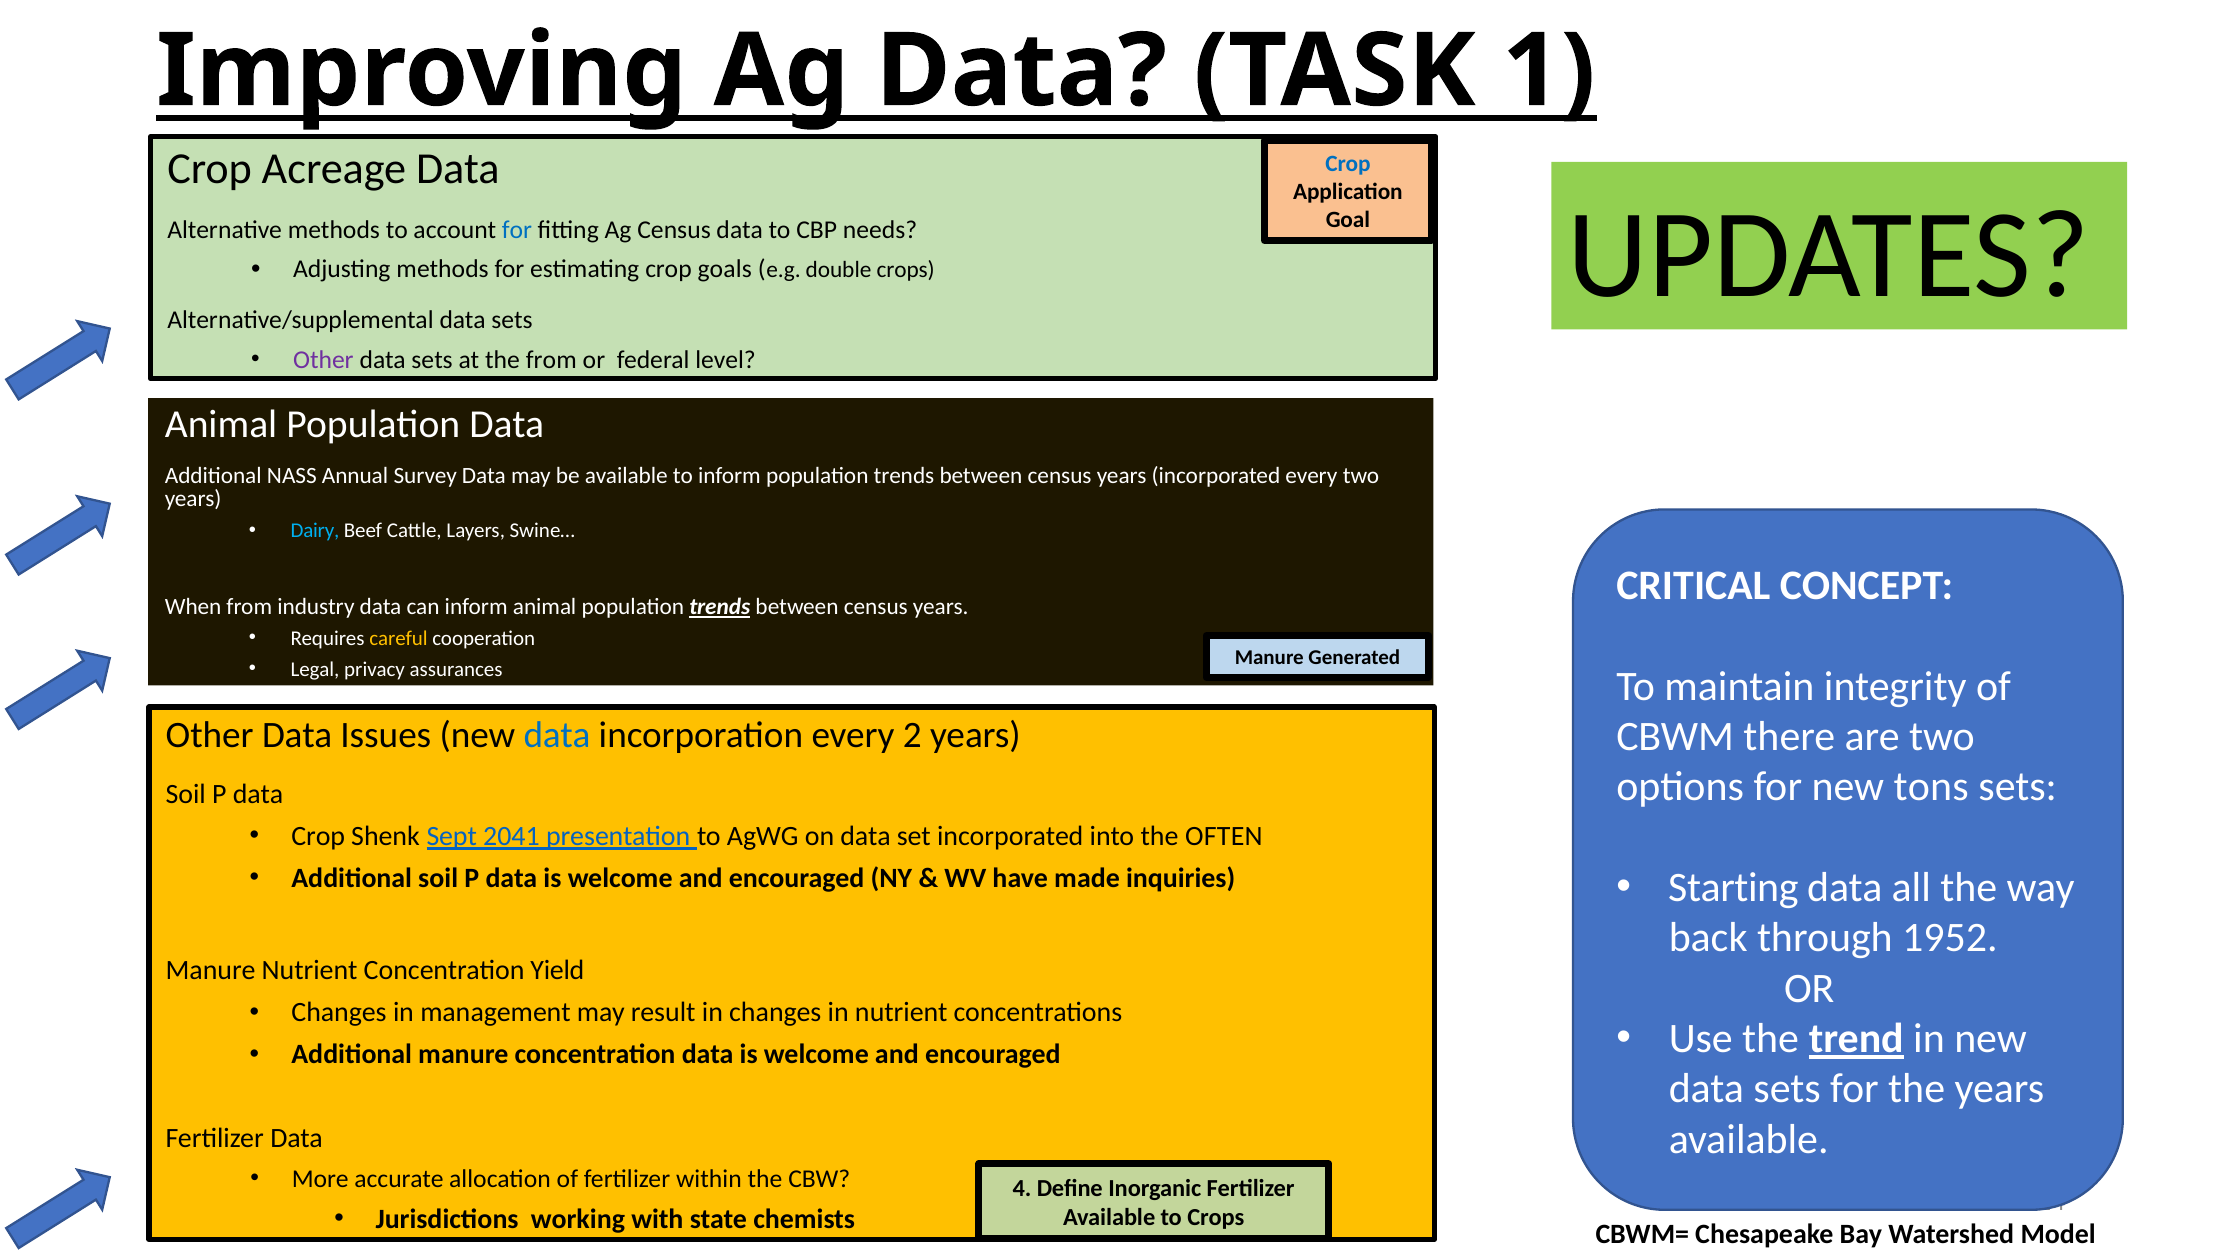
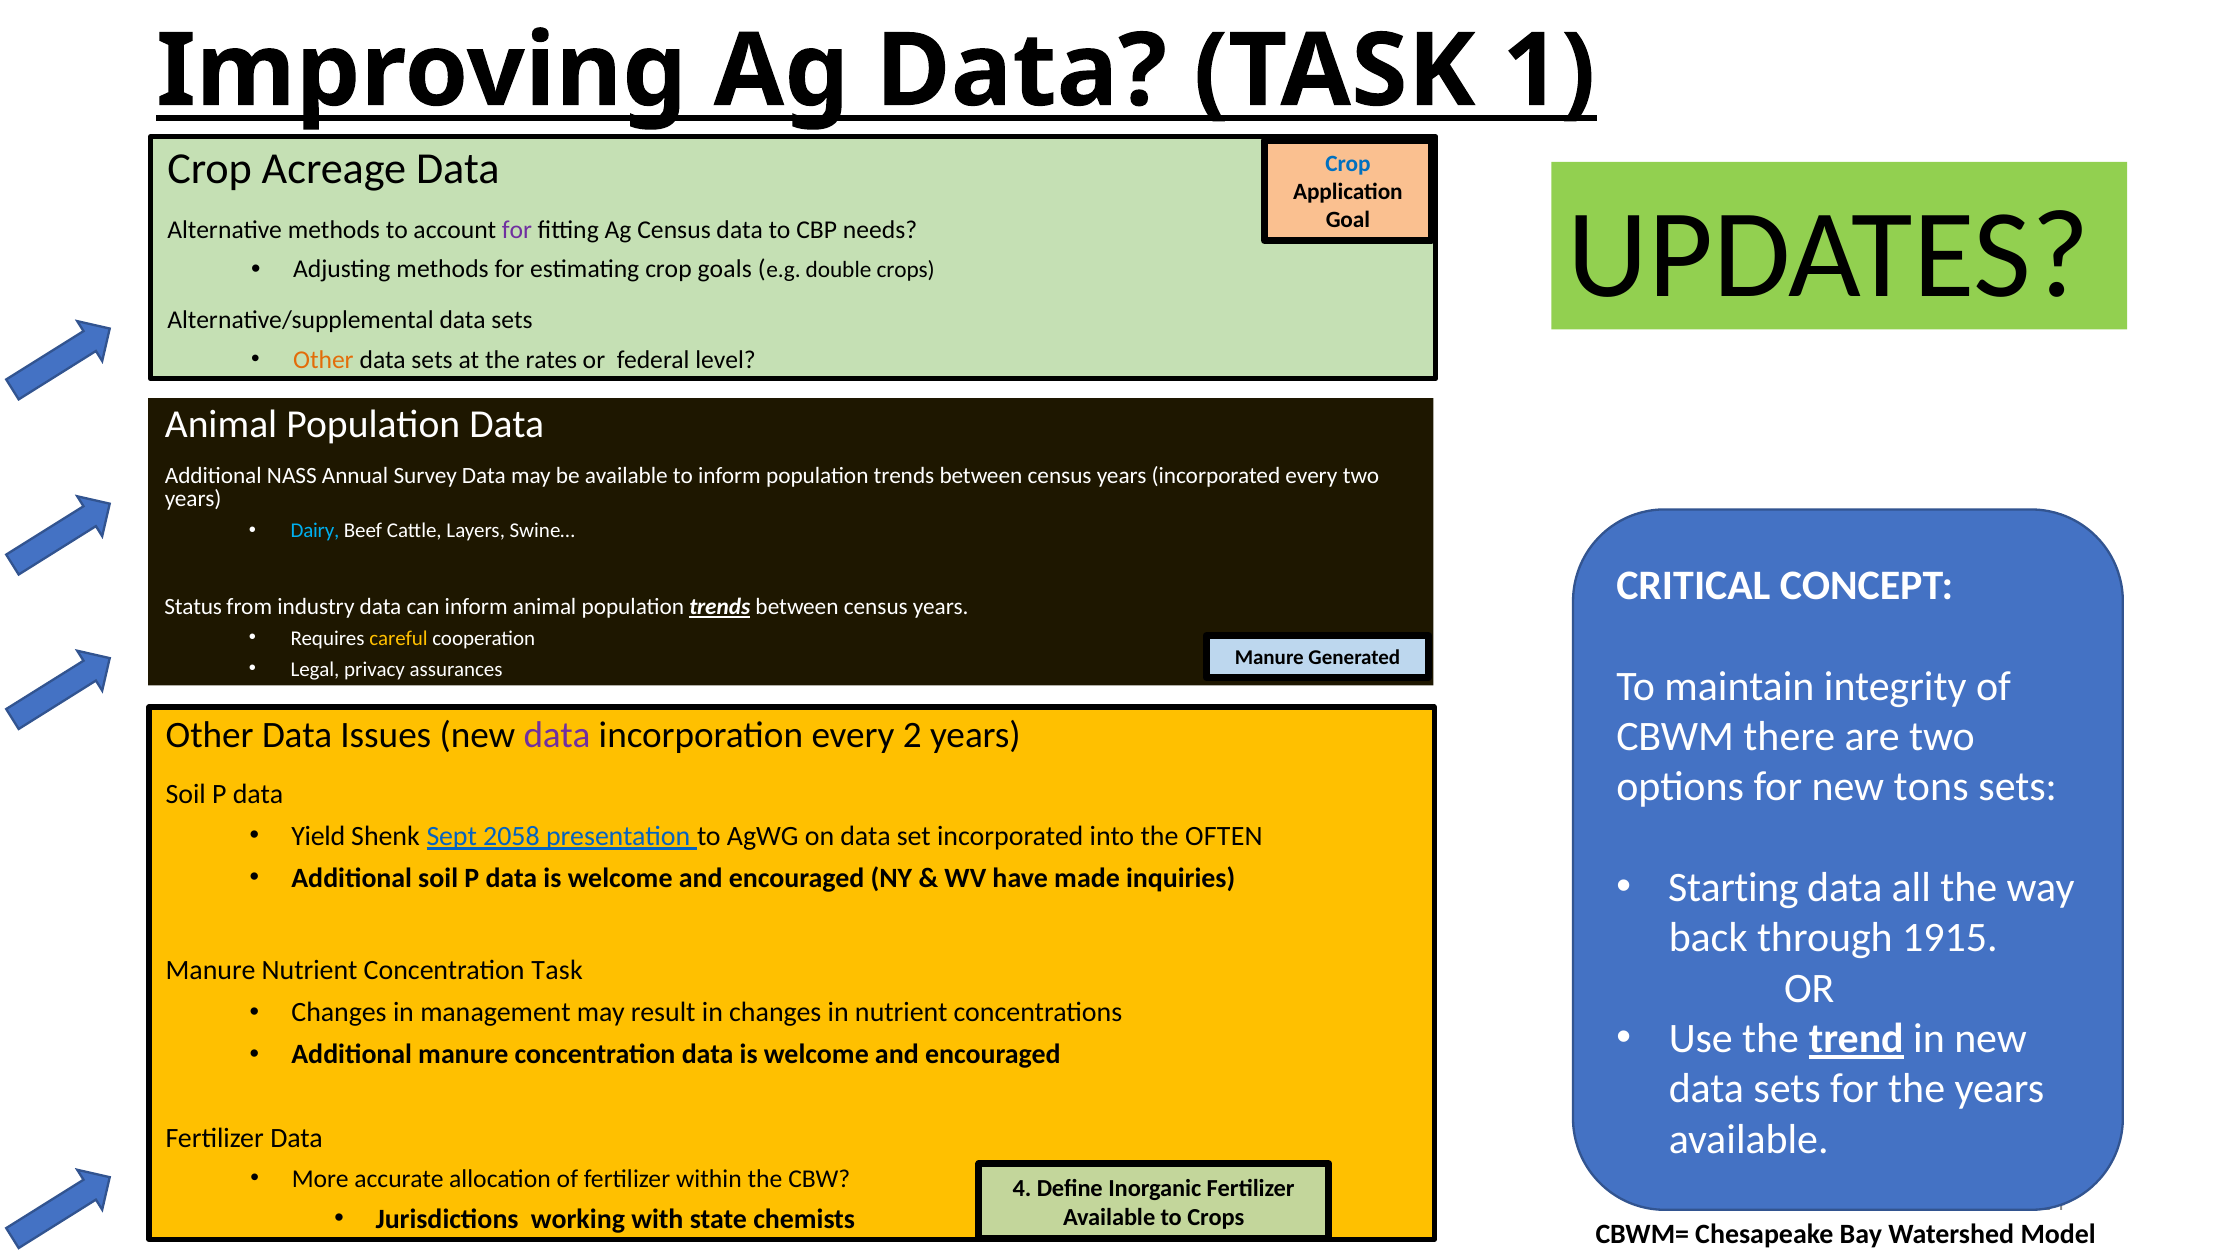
for at (517, 230) colour: blue -> purple
Other at (323, 360) colour: purple -> orange
the from: from -> rates
When: When -> Status
data at (557, 735) colour: blue -> purple
Crop at (318, 836): Crop -> Yield
2041: 2041 -> 2058
1952: 1952 -> 1915
Concentration Yield: Yield -> Task
